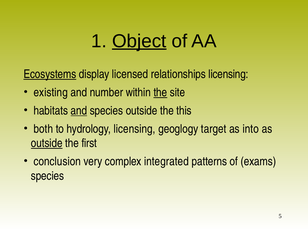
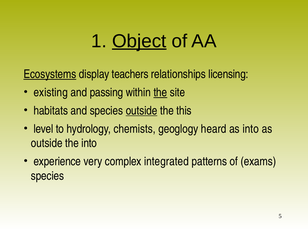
licensed: licensed -> teachers
number: number -> passing
and at (79, 111) underline: present -> none
outside at (142, 111) underline: none -> present
both: both -> level
hydrology licensing: licensing -> chemists
target: target -> heard
outside at (47, 143) underline: present -> none
the first: first -> into
conclusion: conclusion -> experience
